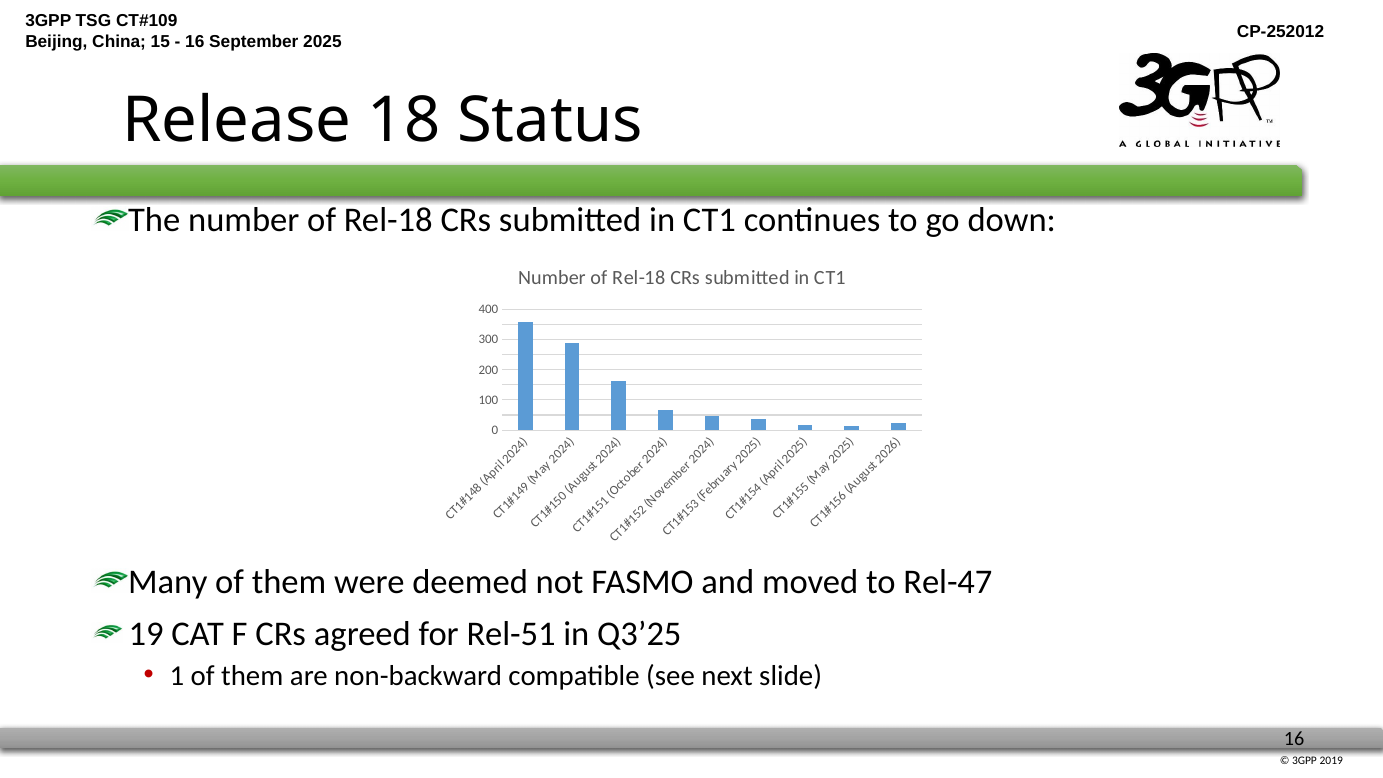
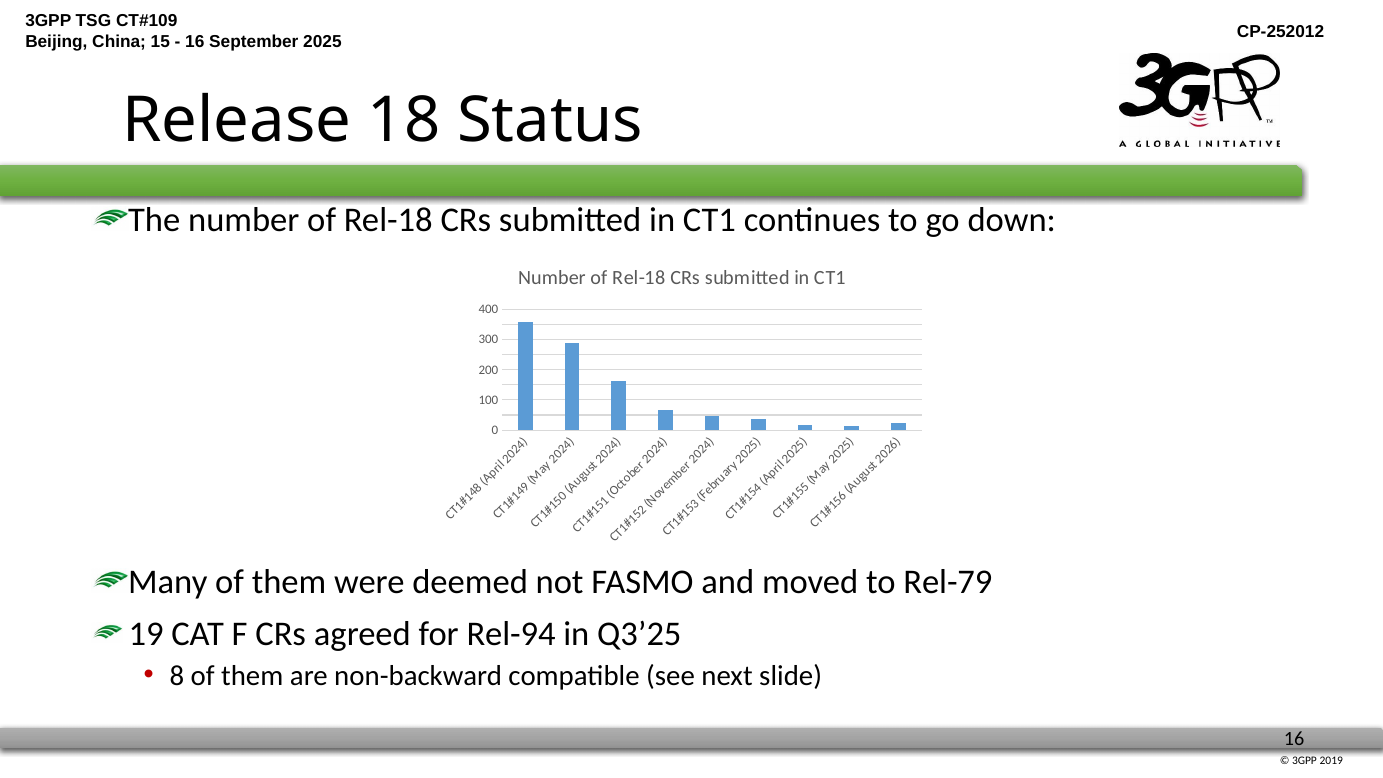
Rel-47: Rel-47 -> Rel-79
Rel-51: Rel-51 -> Rel-94
1 at (177, 676): 1 -> 8
